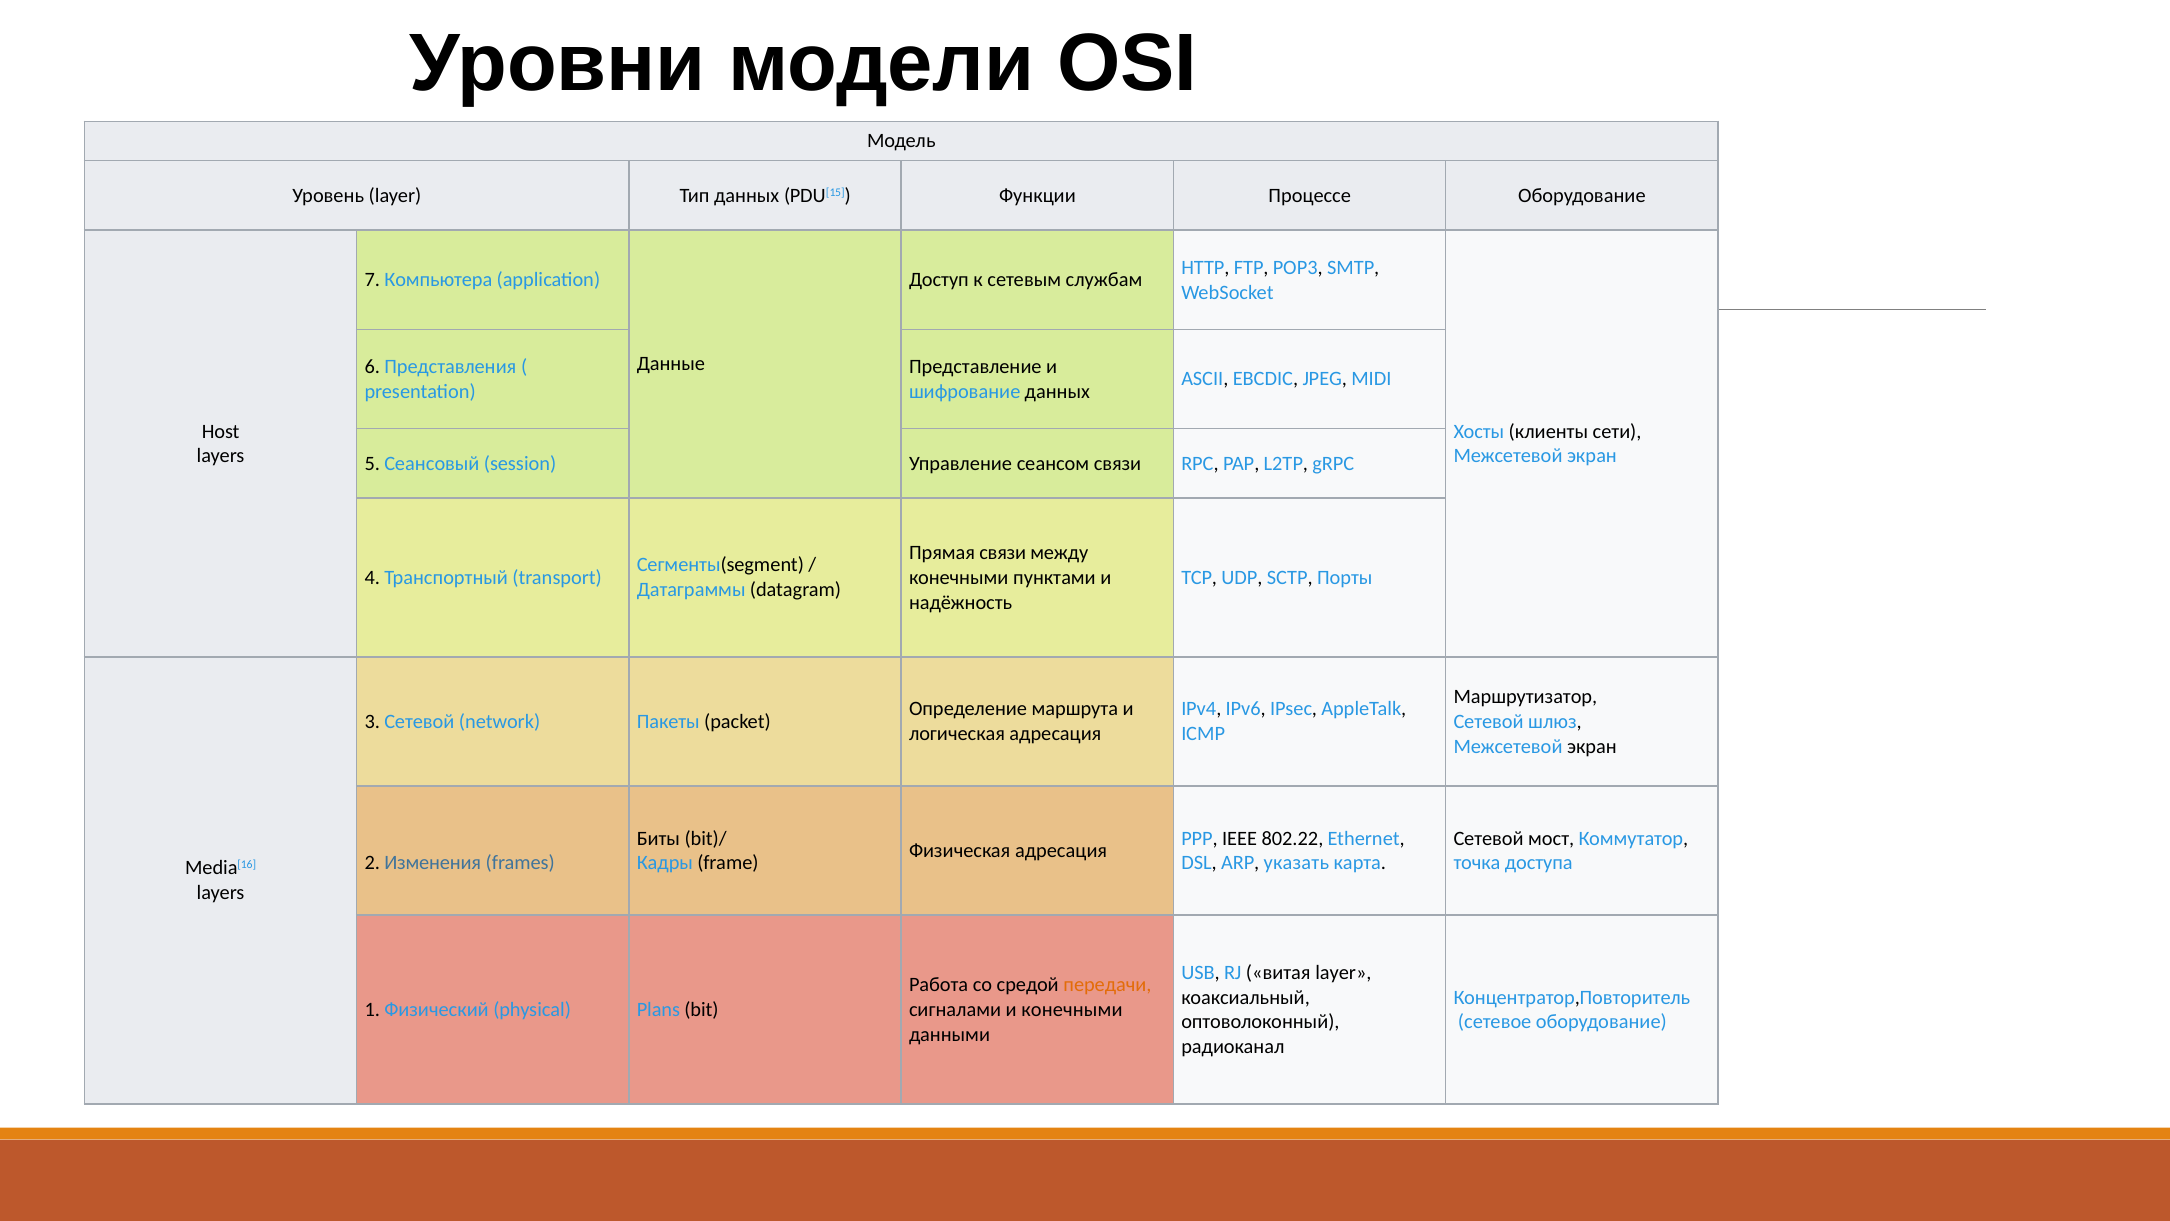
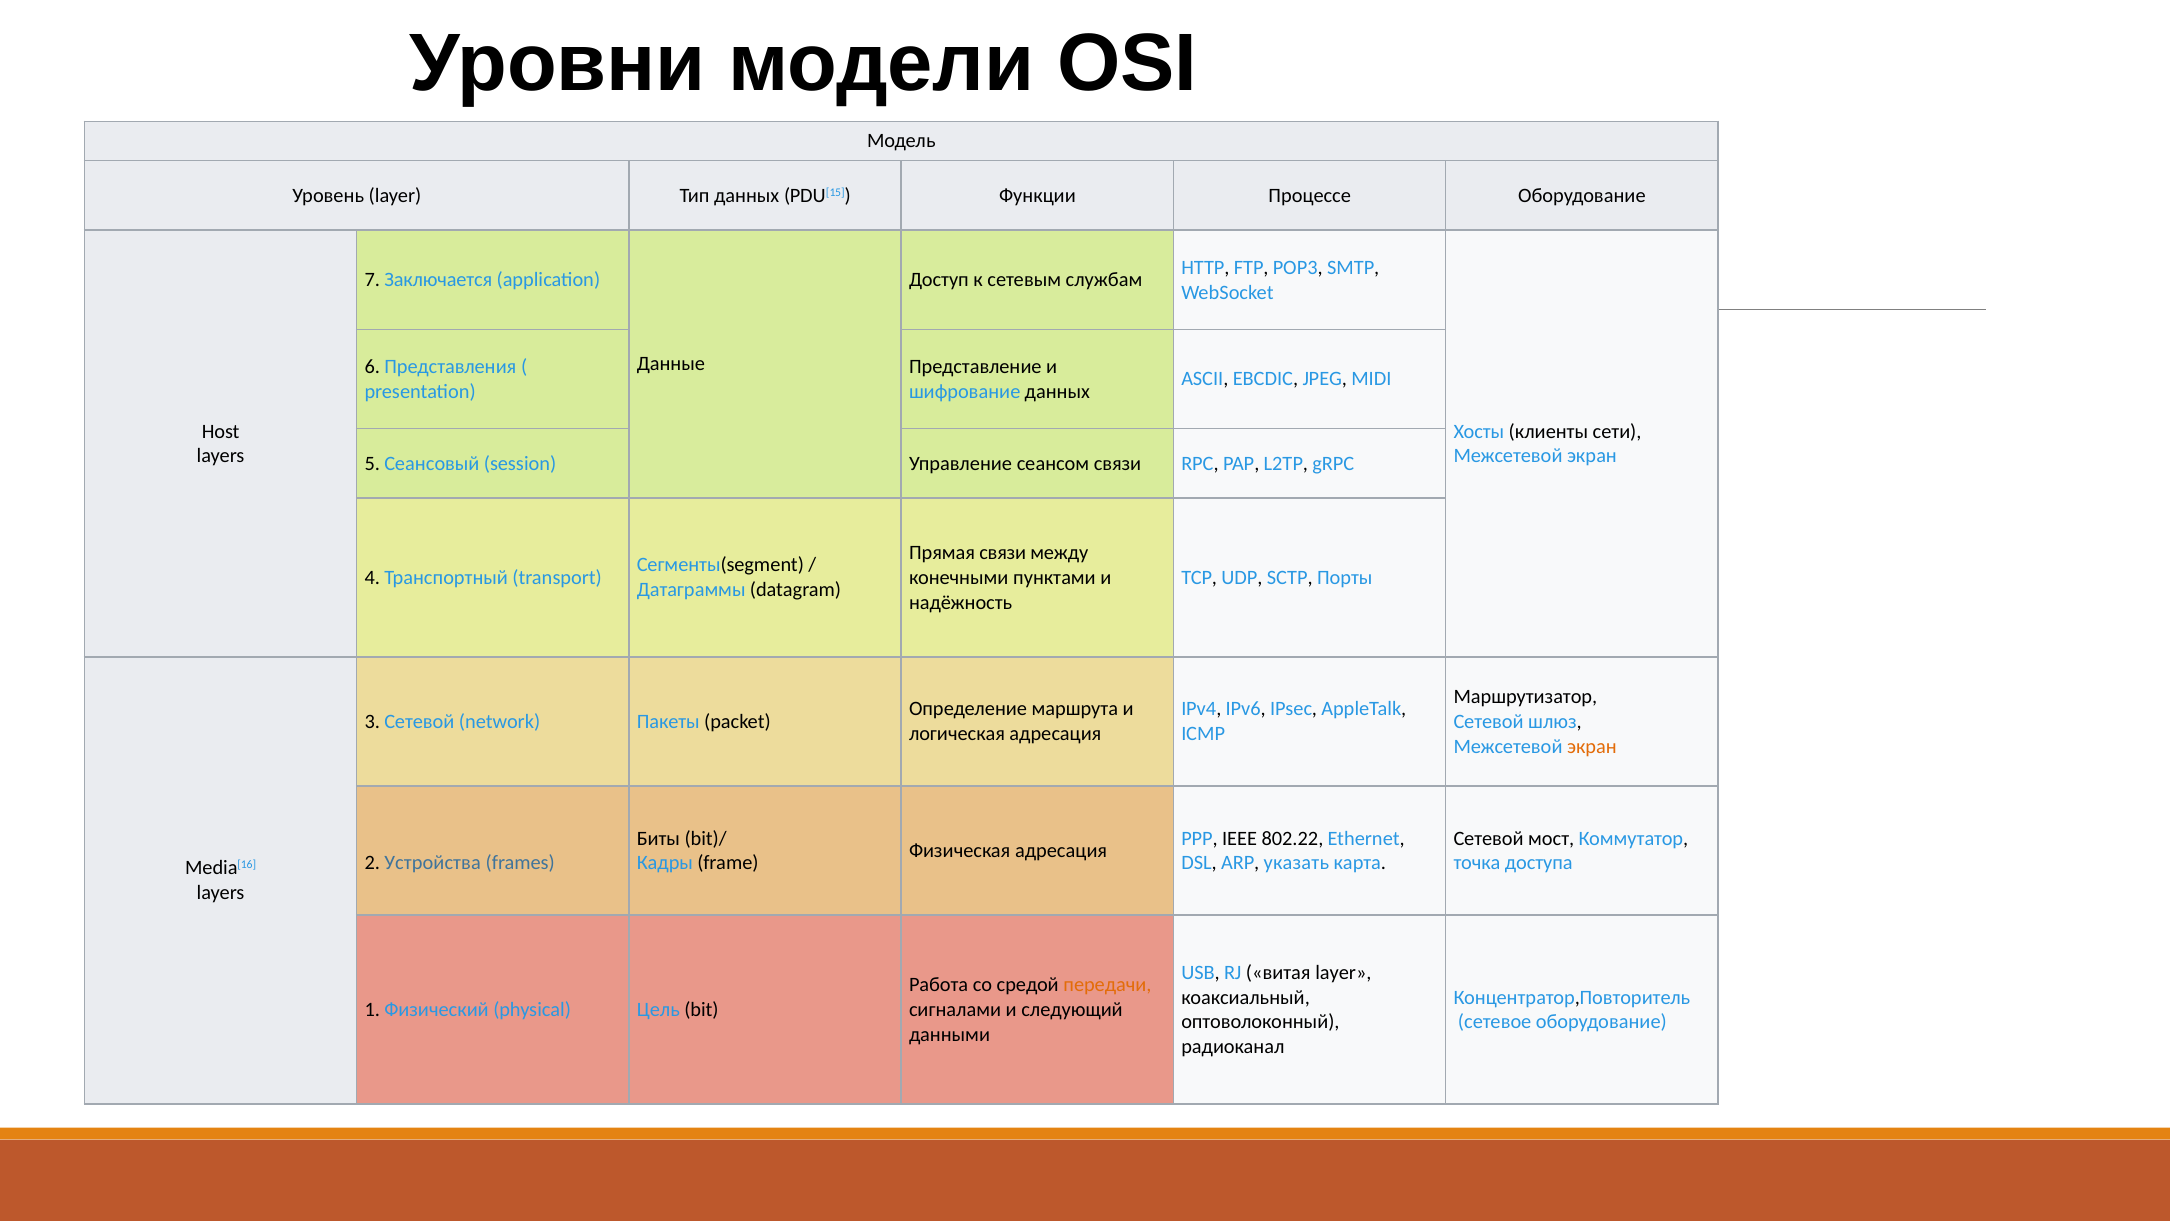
Компьютера: Компьютера -> Заключается
экран at (1592, 746) colour: black -> orange
Изменения: Изменения -> Устройства
Plans: Plans -> Цель
и конечными: конечными -> следующий
